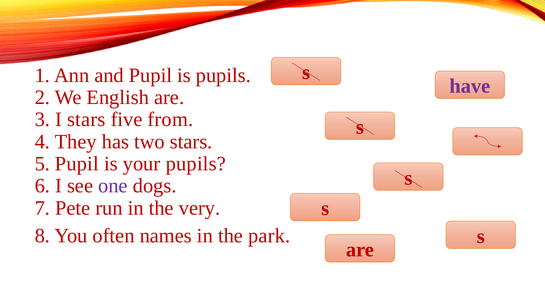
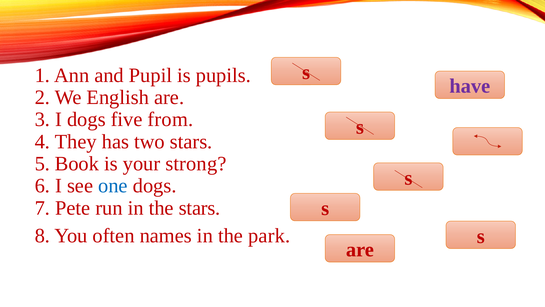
I stars: stars -> dogs
5 Pupil: Pupil -> Book
your pupils: pupils -> strong
one colour: purple -> blue
the very: very -> stars
